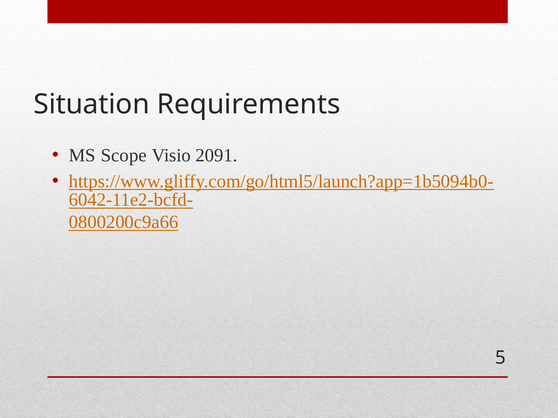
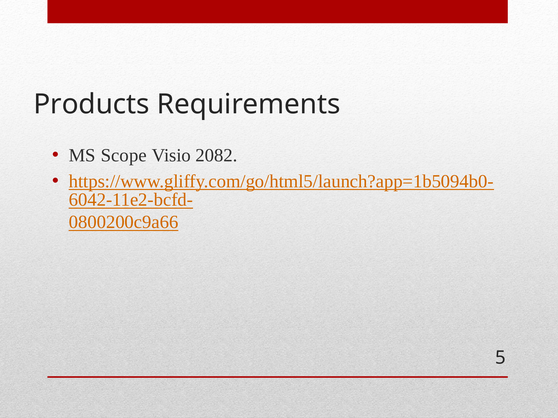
Situation: Situation -> Products
2091: 2091 -> 2082
